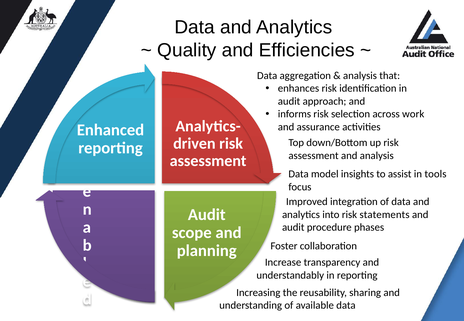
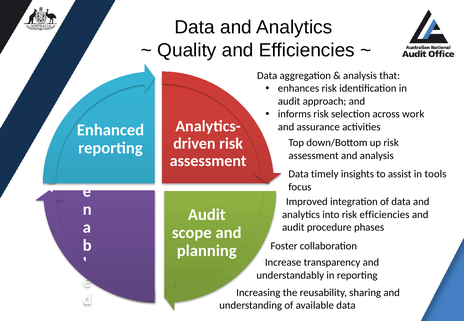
model: model -> timely
risk statements: statements -> efficiencies
